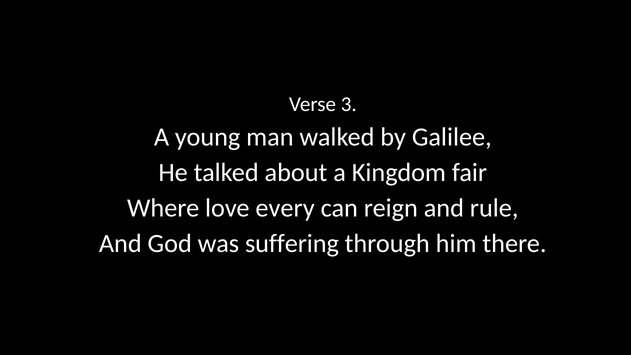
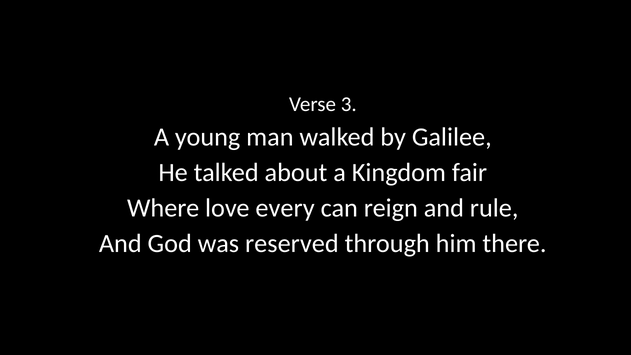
suffering: suffering -> reserved
